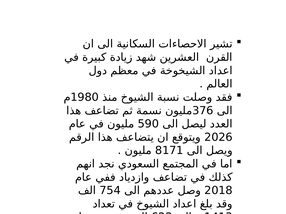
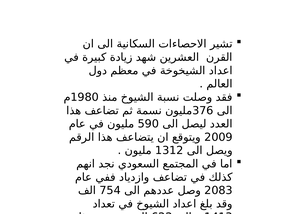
2026: 2026 -> 2009
8171: 8171 -> 1312
2018: 2018 -> 2083
